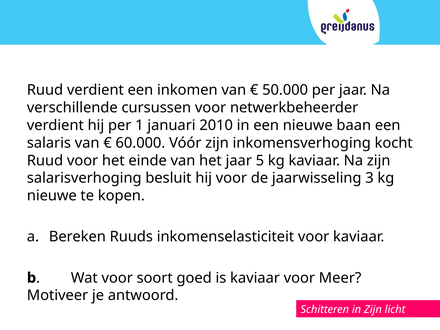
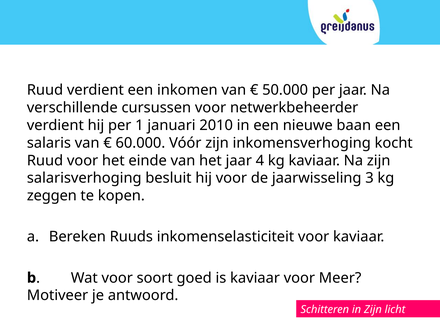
5: 5 -> 4
nieuwe at (52, 196): nieuwe -> zeggen
